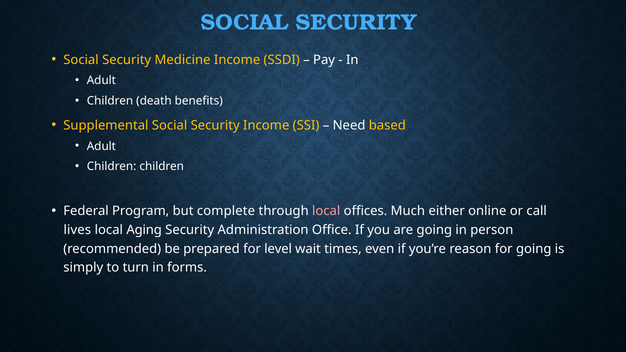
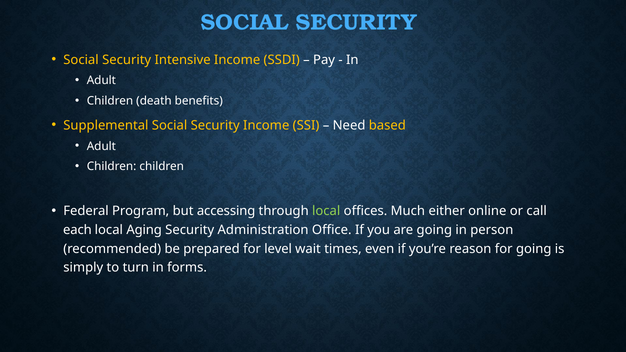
Medicine: Medicine -> Intensive
complete: complete -> accessing
local at (326, 211) colour: pink -> light green
lives: lives -> each
